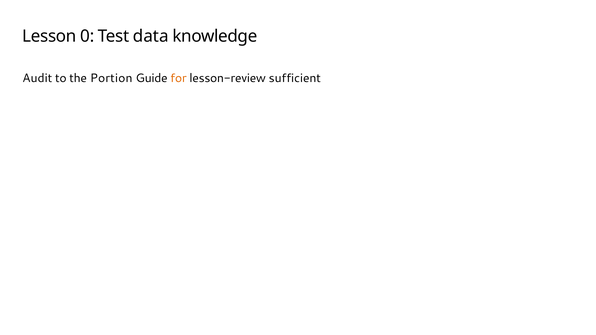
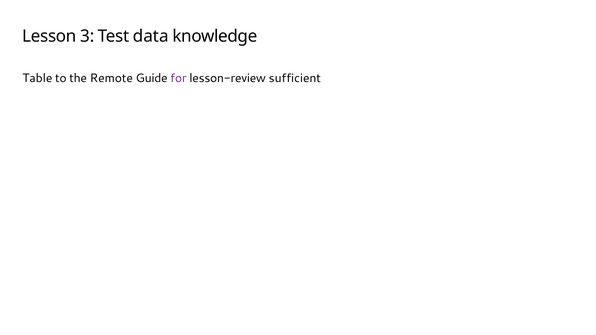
0: 0 -> 3
Audit: Audit -> Table
Portion: Portion -> Remote
for colour: orange -> purple
